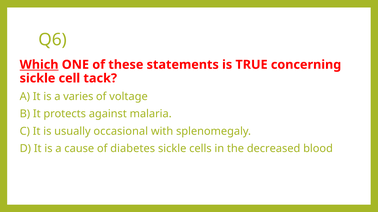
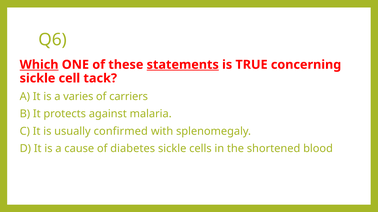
statements underline: none -> present
voltage: voltage -> carriers
occasional: occasional -> confirmed
decreased: decreased -> shortened
